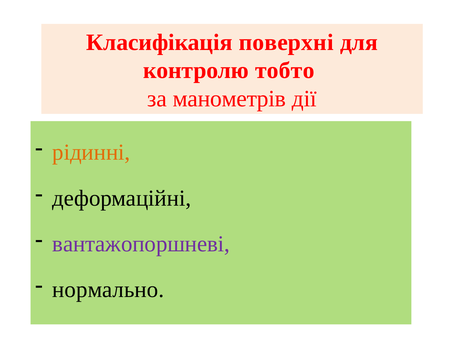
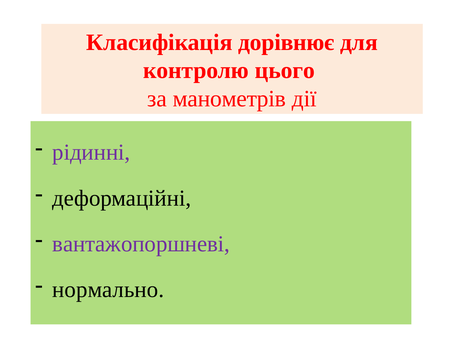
поверхні: поверхні -> дорівнює
тобто: тобто -> цього
рідинні colour: orange -> purple
